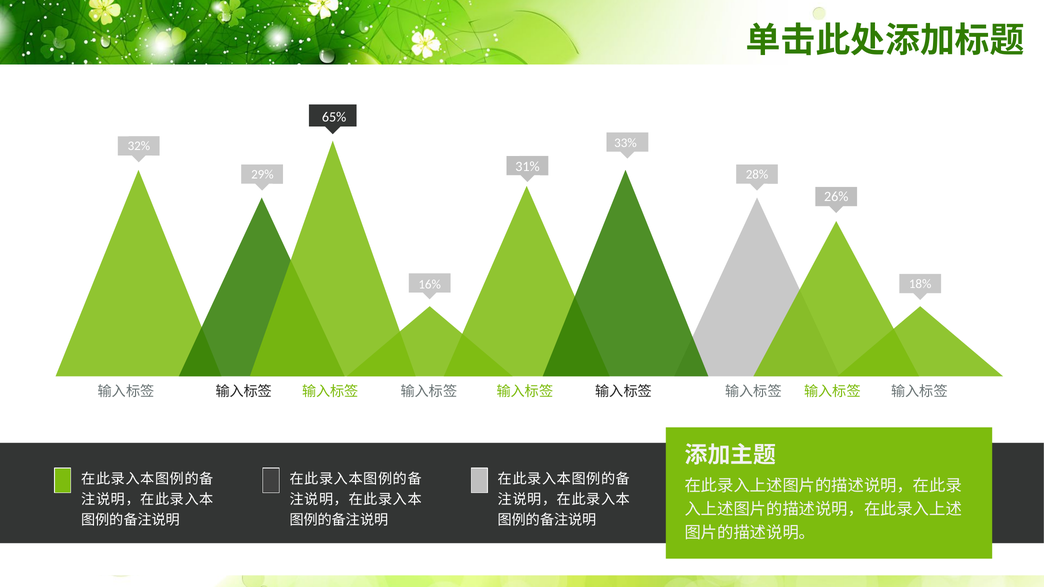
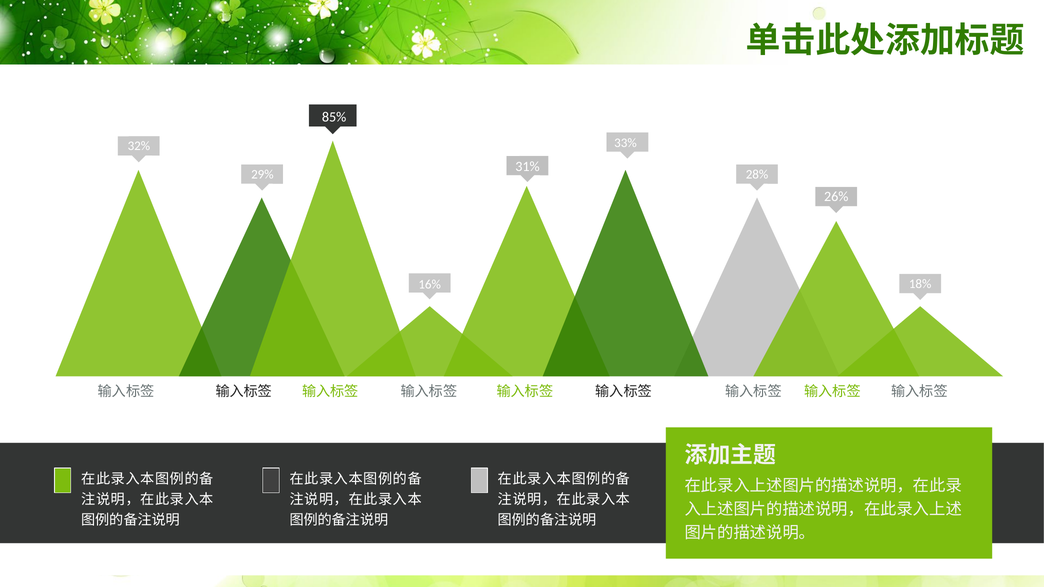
65%: 65% -> 85%
